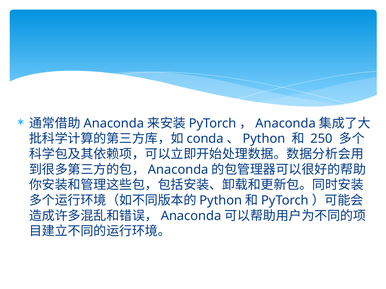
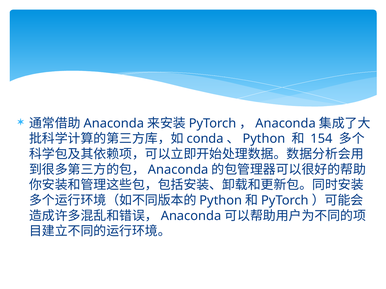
250: 250 -> 154
